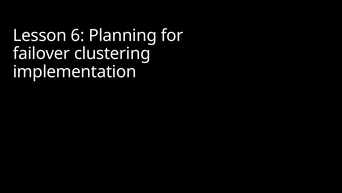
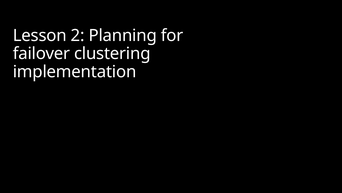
6: 6 -> 2
